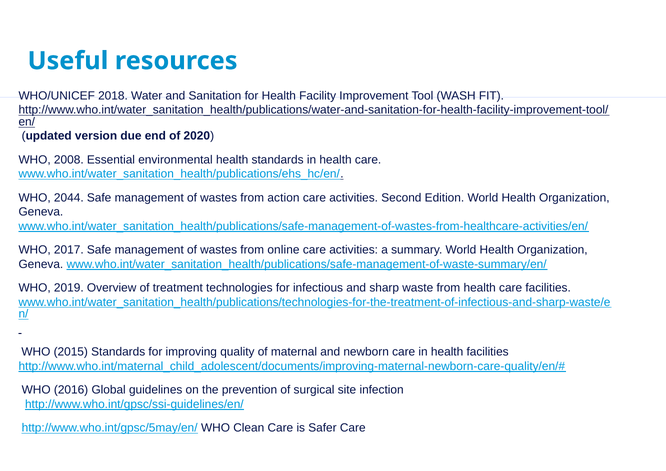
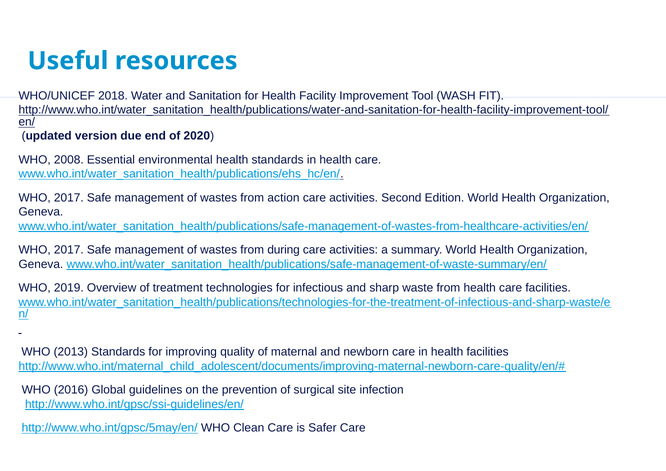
2044 at (69, 198): 2044 -> 2017
online: online -> during
2015: 2015 -> 2013
